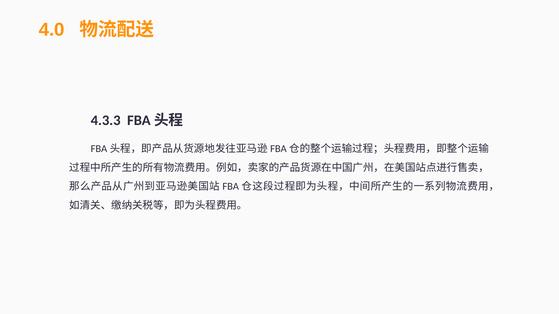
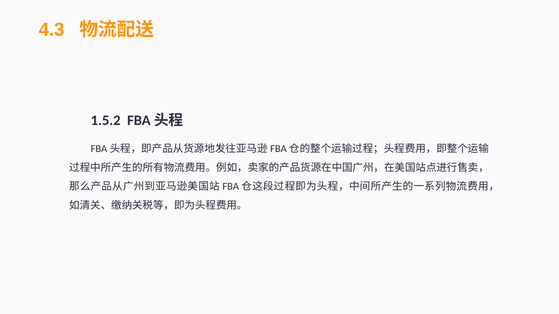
4.0: 4.0 -> 4.3
4.3.3: 4.3.3 -> 1.5.2
